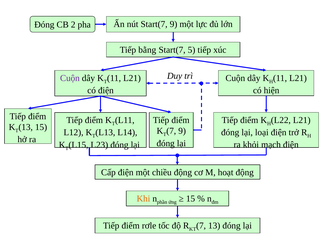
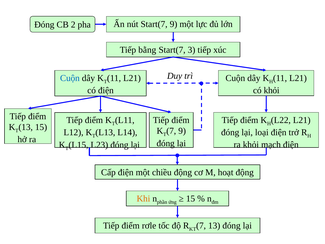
5: 5 -> 3
Cuộn at (70, 78) colour: purple -> blue
có hiện: hiện -> khỏi
